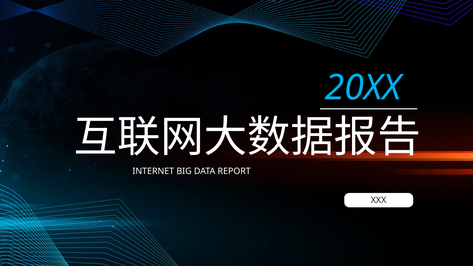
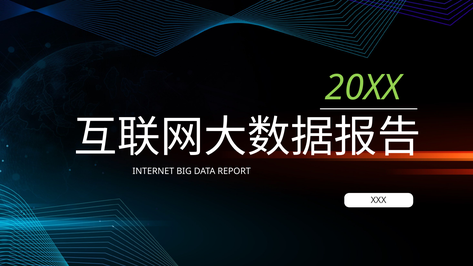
20XX colour: light blue -> light green
